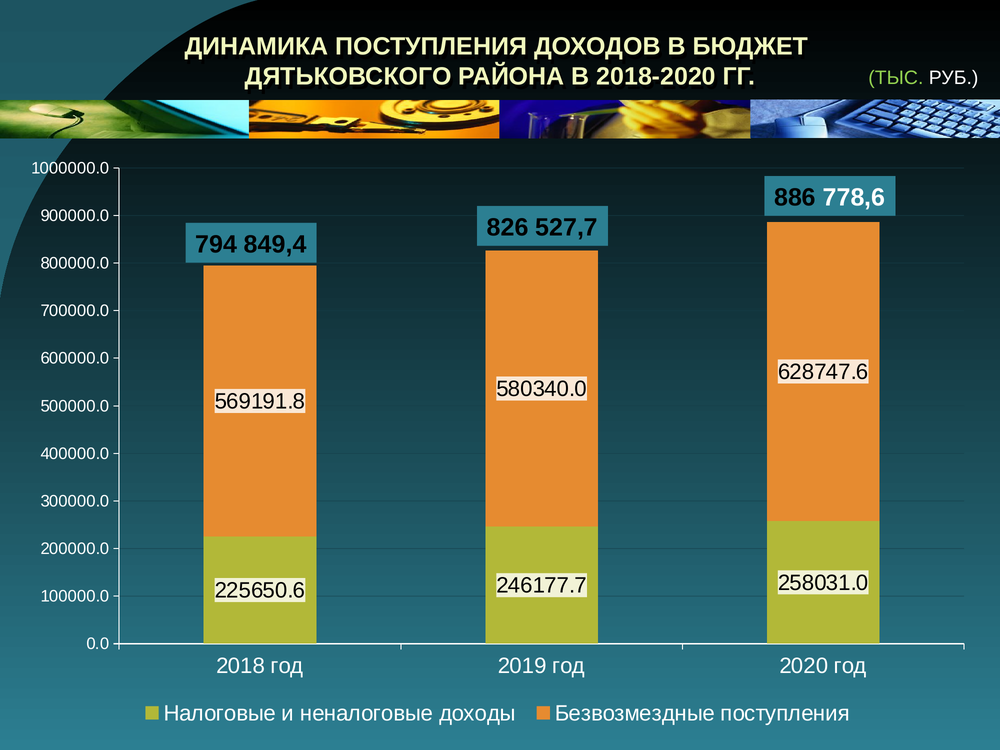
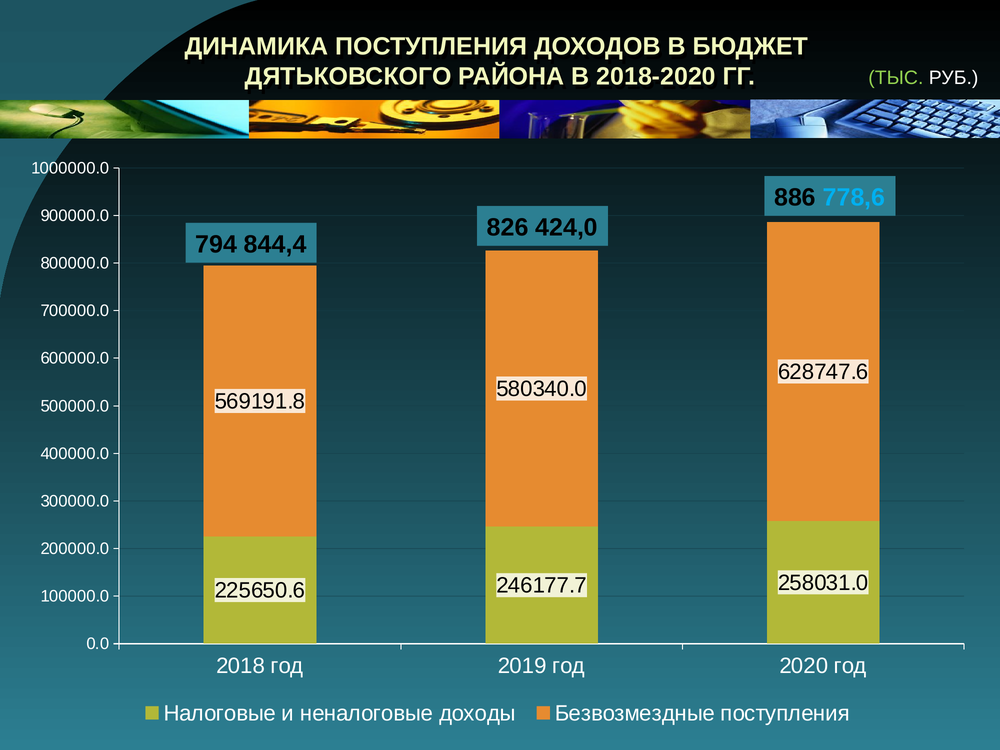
778,6 colour: white -> light blue
527,7: 527,7 -> 424,0
849,4: 849,4 -> 844,4
